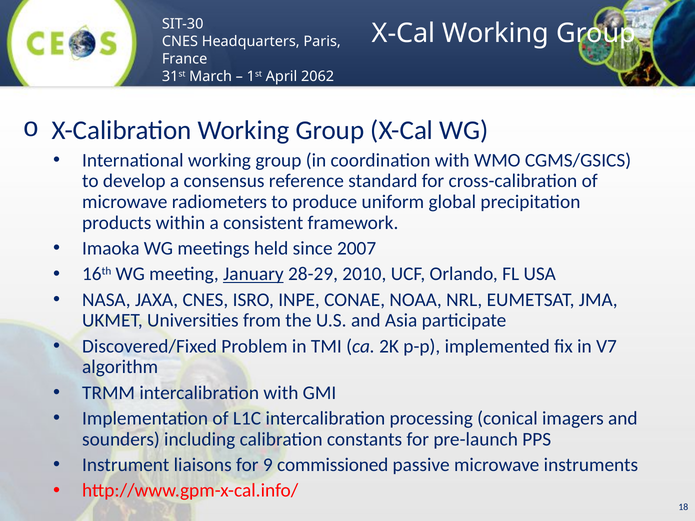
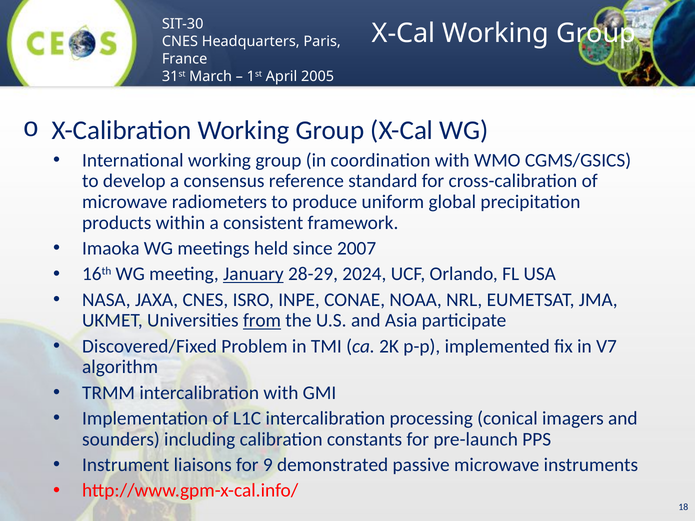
2062: 2062 -> 2005
2010: 2010 -> 2024
from underline: none -> present
commissioned: commissioned -> demonstrated
